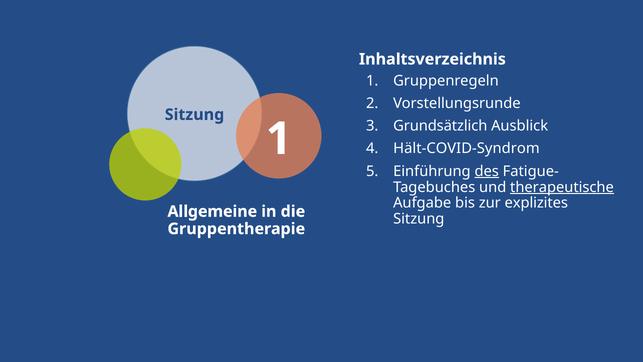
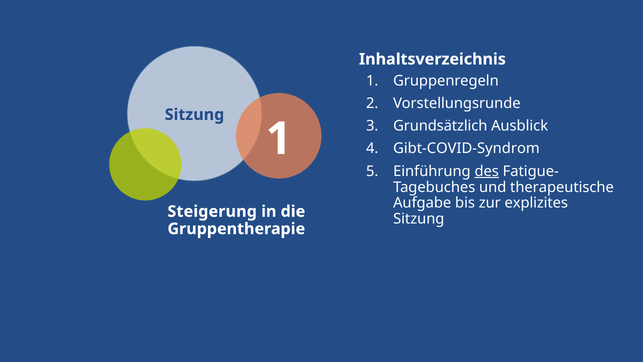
Hält-COVID-Syndrom: Hält-COVID-Syndrom -> Gibt-COVID-Syndrom
therapeutische underline: present -> none
Allgemeine: Allgemeine -> Steigerung
